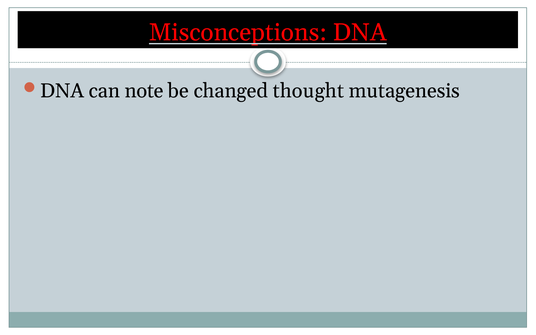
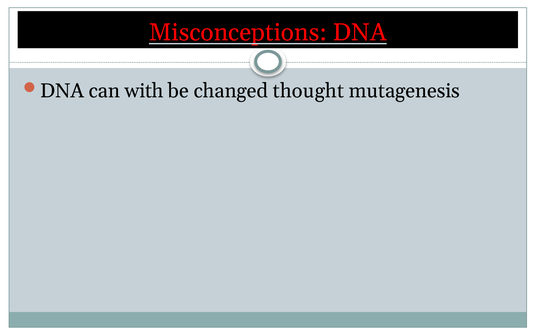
note: note -> with
